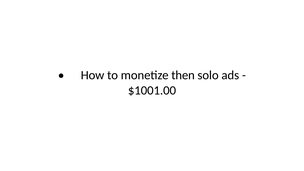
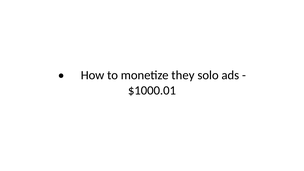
then: then -> they
$1001.00: $1001.00 -> $1000.01
